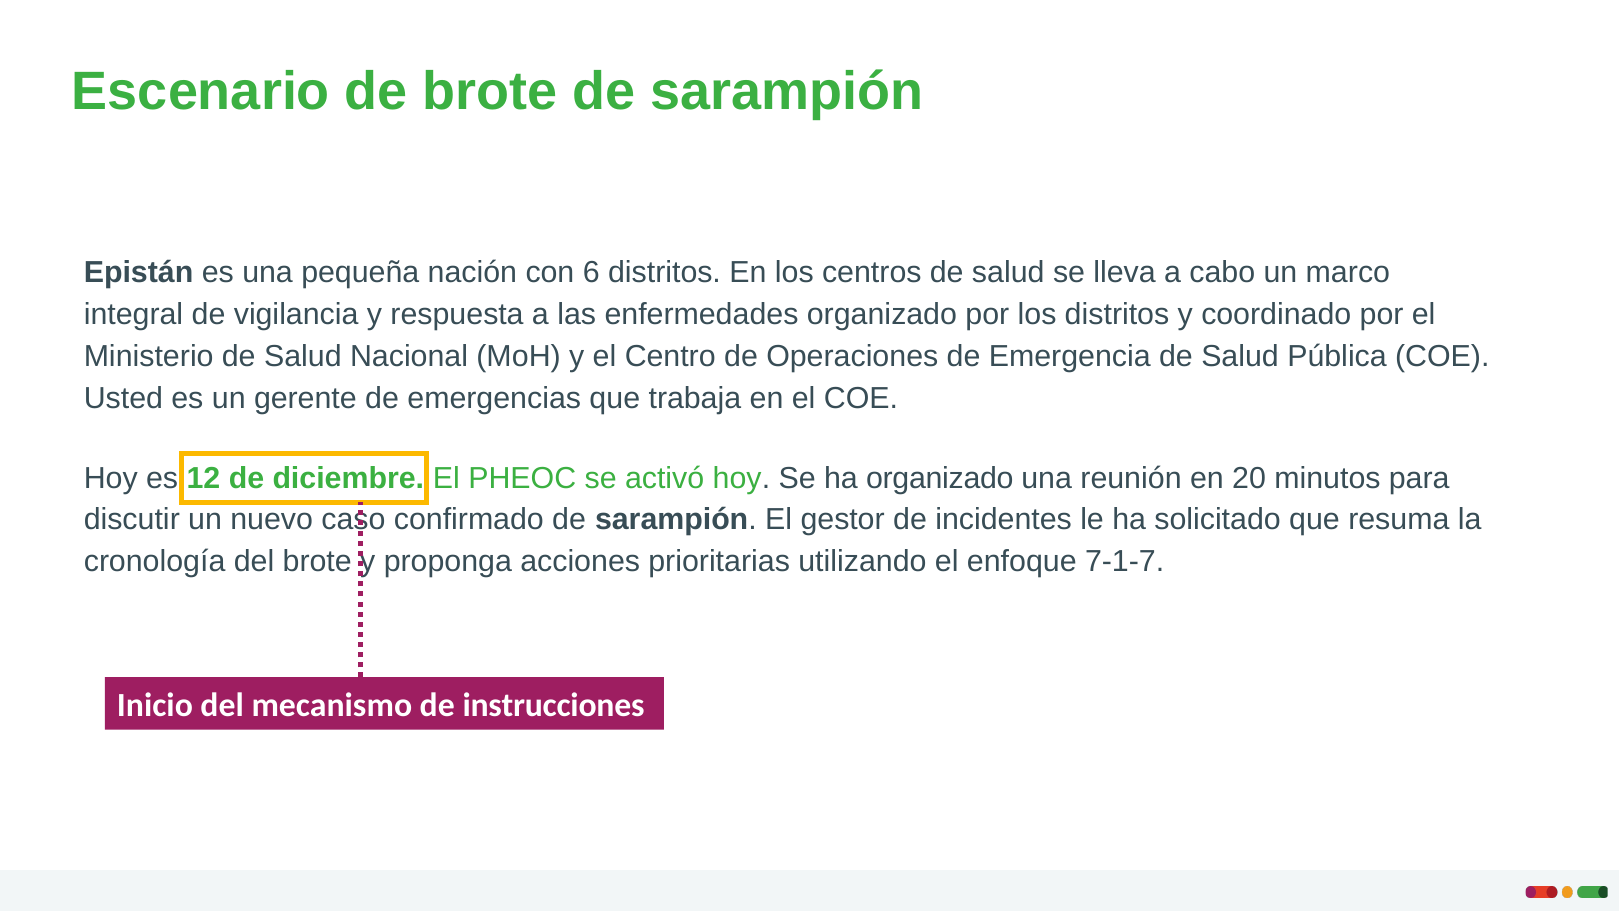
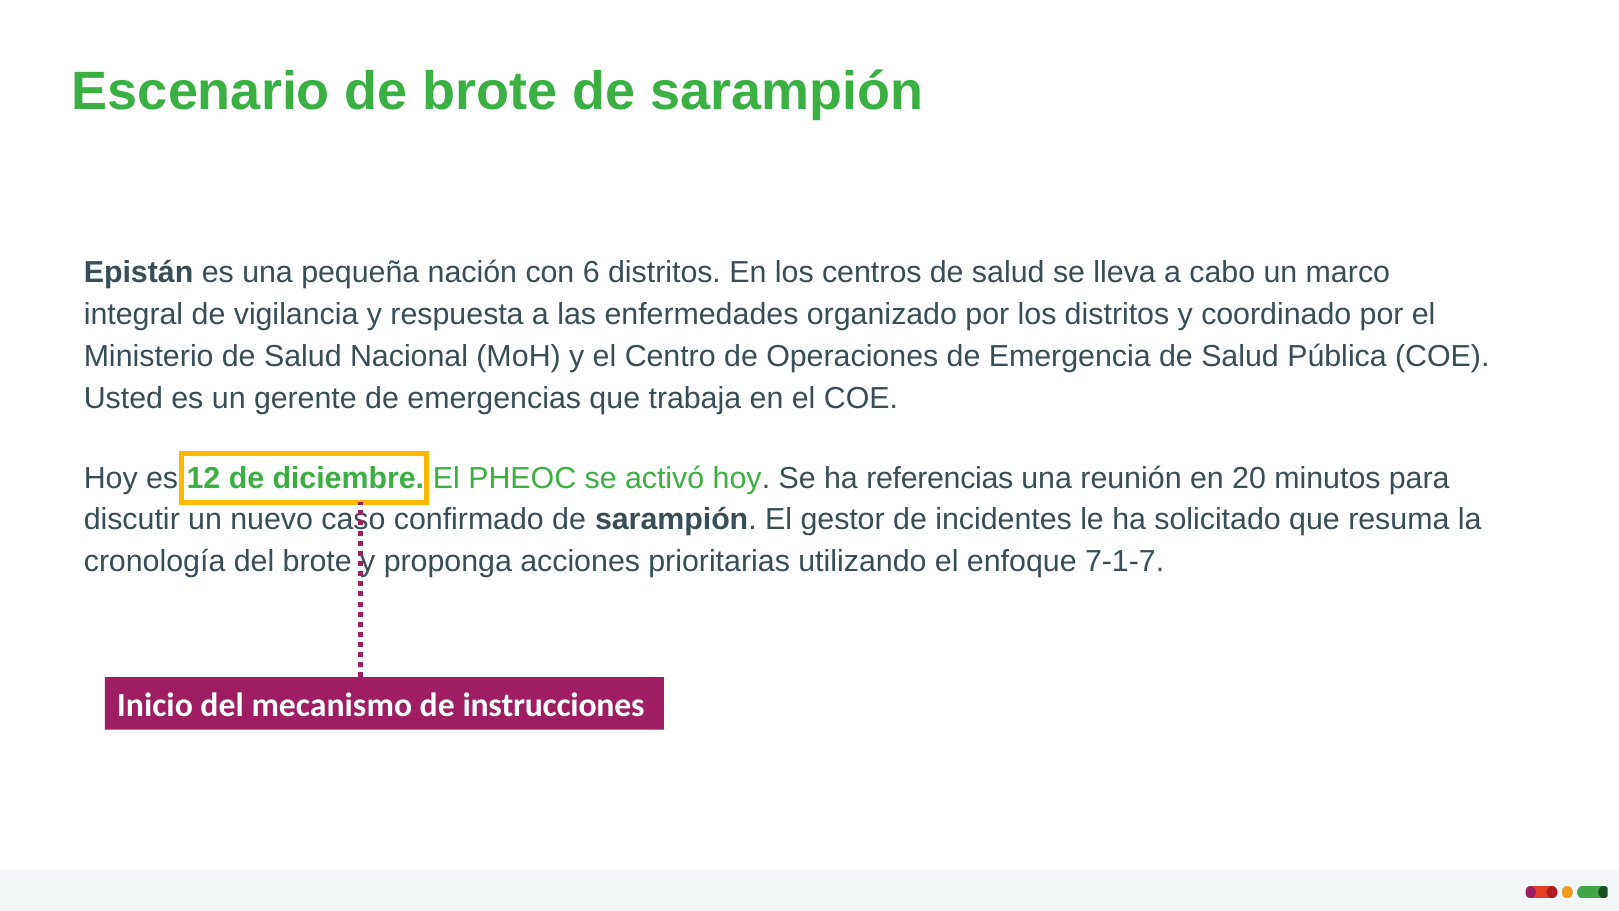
ha organizado: organizado -> referencias
